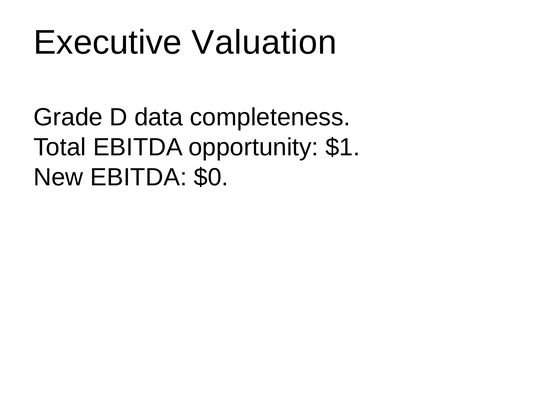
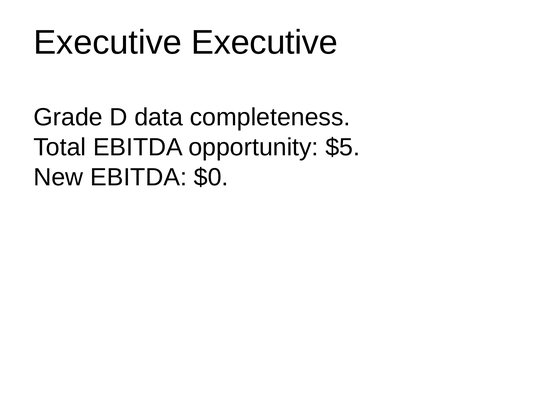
Executive Valuation: Valuation -> Executive
$1: $1 -> $5
